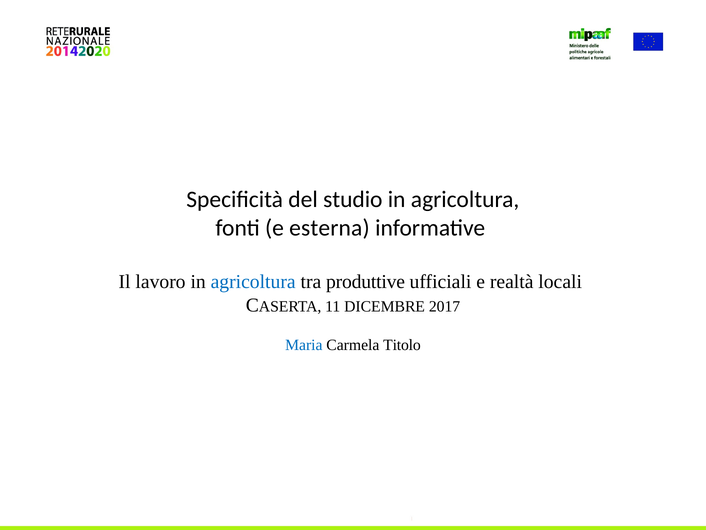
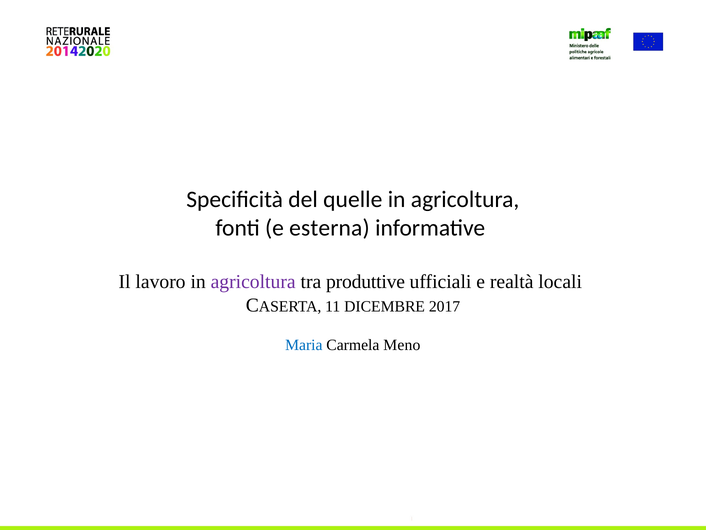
studio: studio -> quelle
agricoltura at (253, 281) colour: blue -> purple
Titolo: Titolo -> Meno
